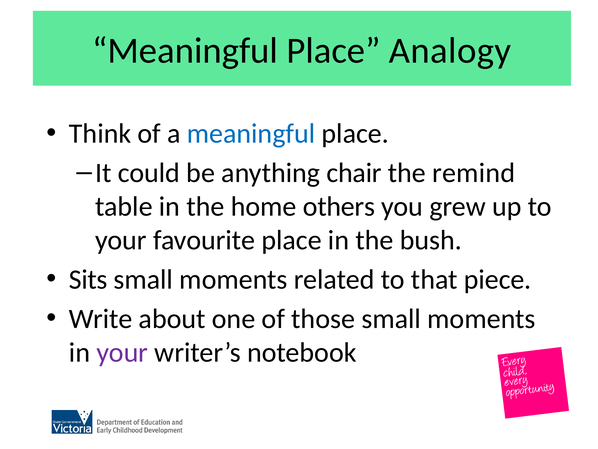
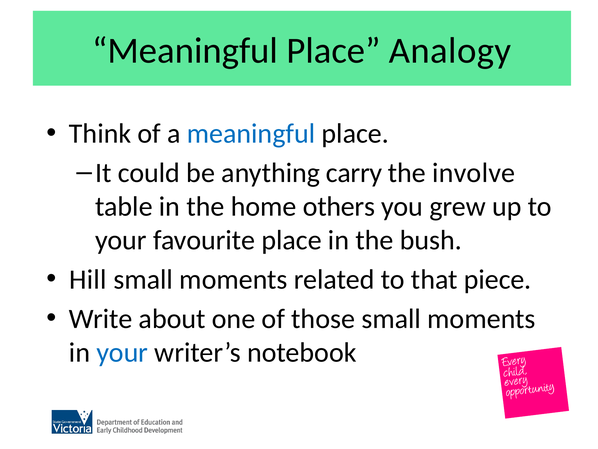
chair: chair -> carry
remind: remind -> involve
Sits: Sits -> Hill
your at (122, 352) colour: purple -> blue
